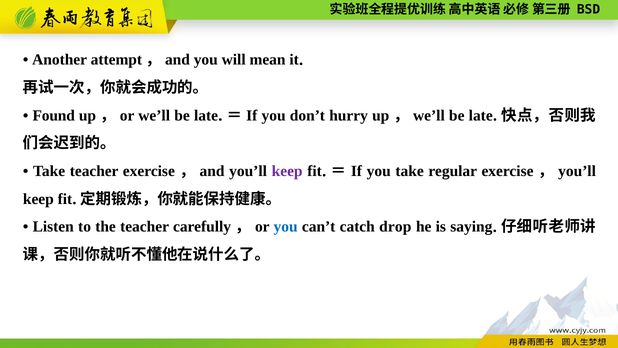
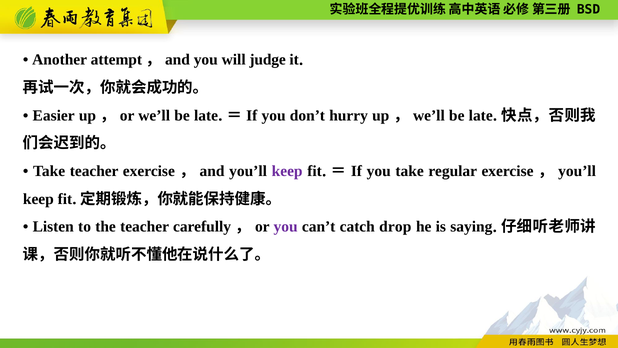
mean: mean -> judge
Found: Found -> Easier
you at (286, 227) colour: blue -> purple
